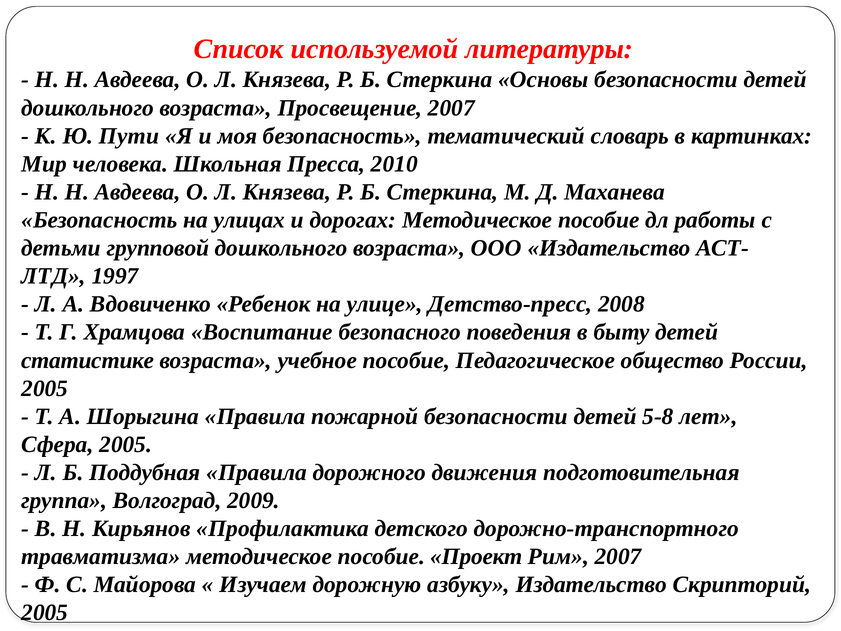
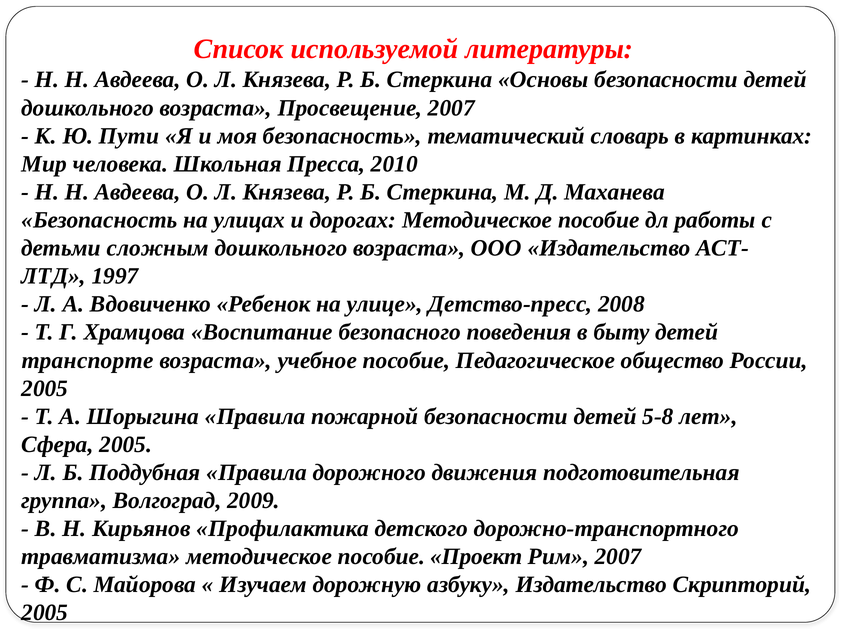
групповой: групповой -> сложным
статистике: статистике -> транспорте
